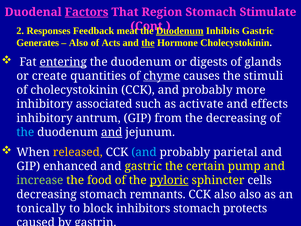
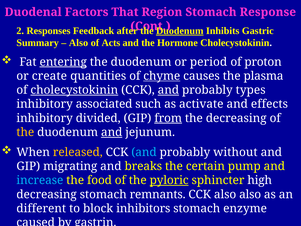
Factors underline: present -> none
Stimulate: Stimulate -> Response
meat: meat -> after
Generates: Generates -> Summary
the at (148, 43) underline: present -> none
digests: digests -> period
glands: glands -> proton
stimuli: stimuli -> plasma
cholecystokinin at (74, 90) underline: none -> present
and at (168, 90) underline: none -> present
more: more -> types
antrum: antrum -> divided
from underline: none -> present
the at (25, 132) colour: light blue -> yellow
parietal: parietal -> without
enhanced: enhanced -> migrating
and gastric: gastric -> breaks
increase colour: light green -> light blue
cells: cells -> high
tonically: tonically -> different
protects: protects -> enzyme
